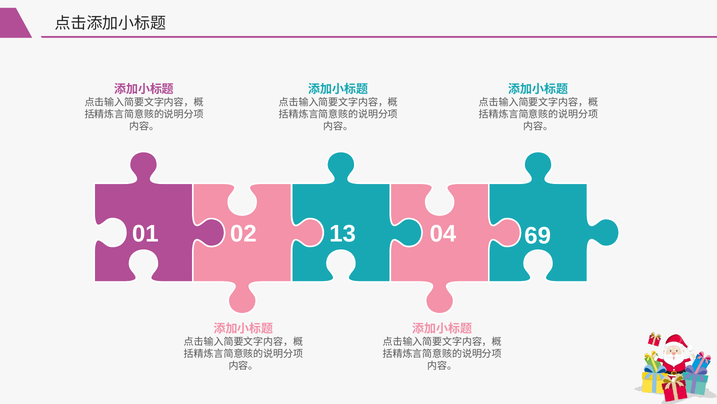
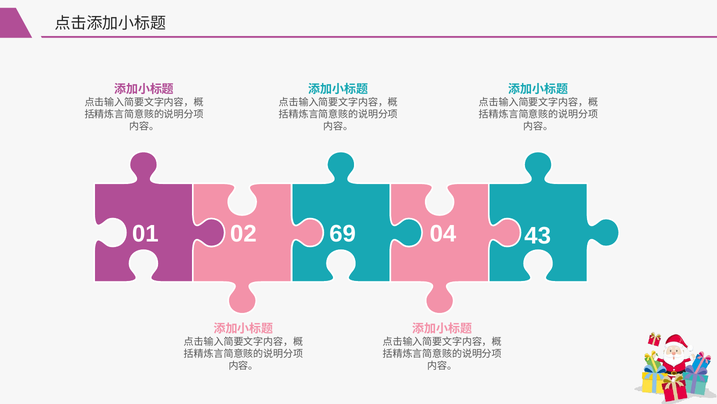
13: 13 -> 69
69: 69 -> 43
